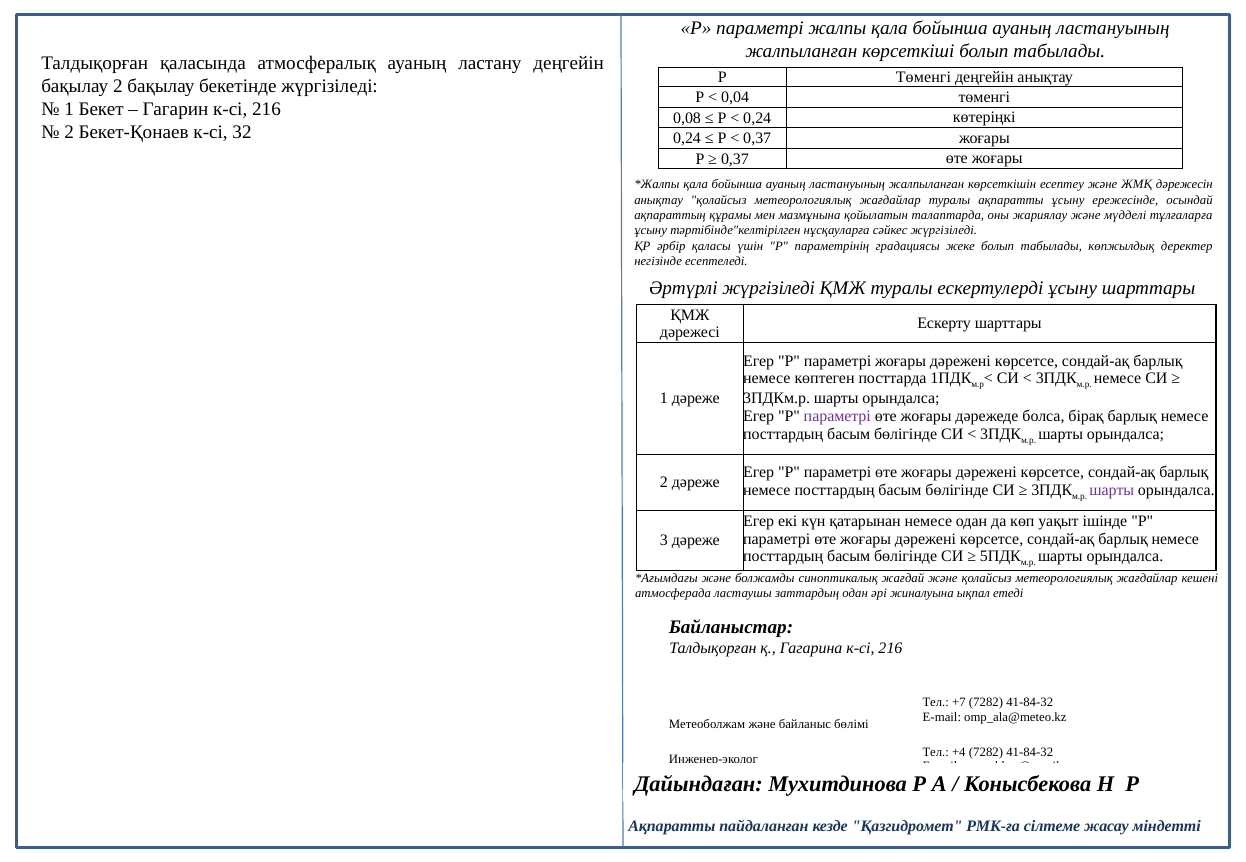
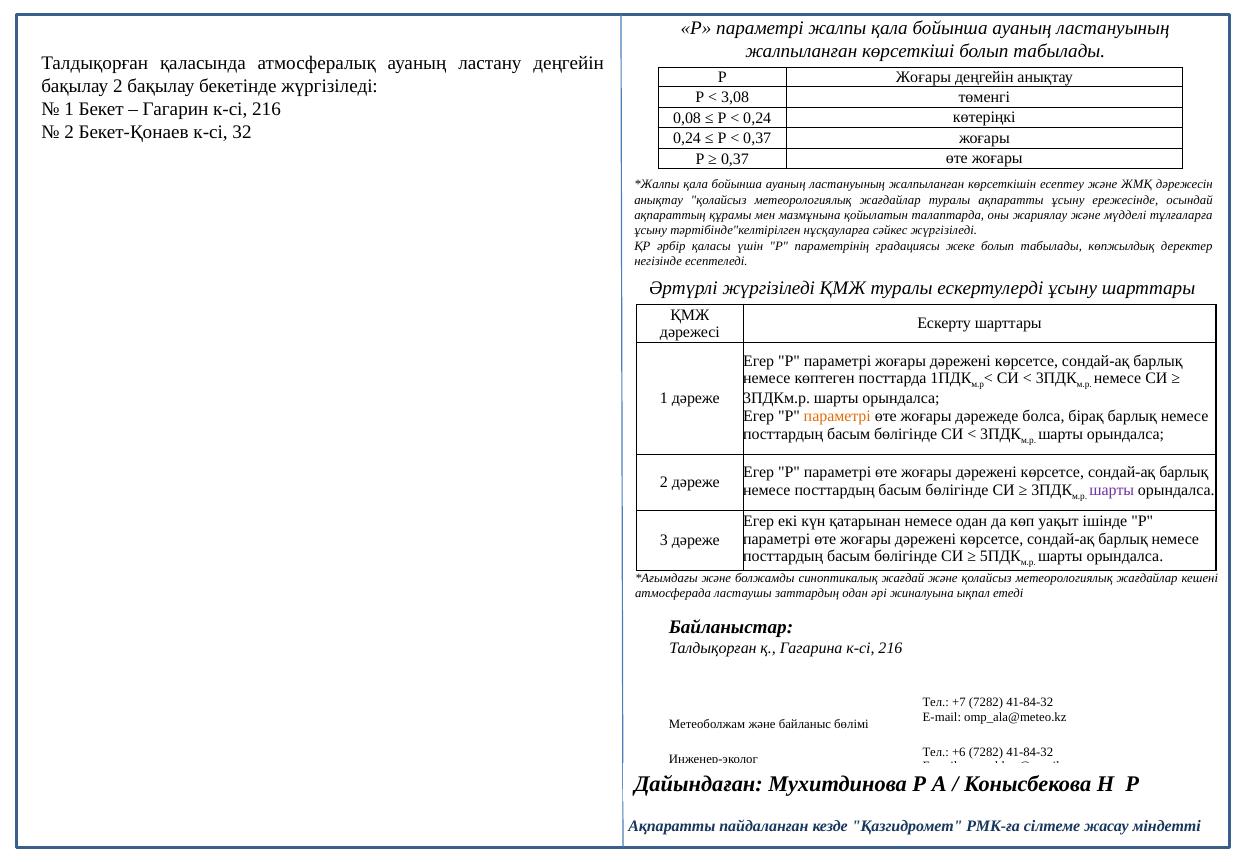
Р Төменгі: Төменгі -> Жоғары
0,04: 0,04 -> 3,08
параметрі at (837, 416) colour: purple -> orange
+4: +4 -> +6
